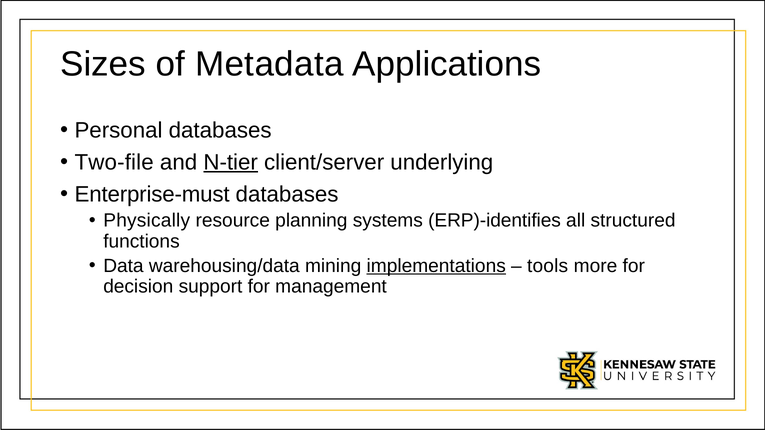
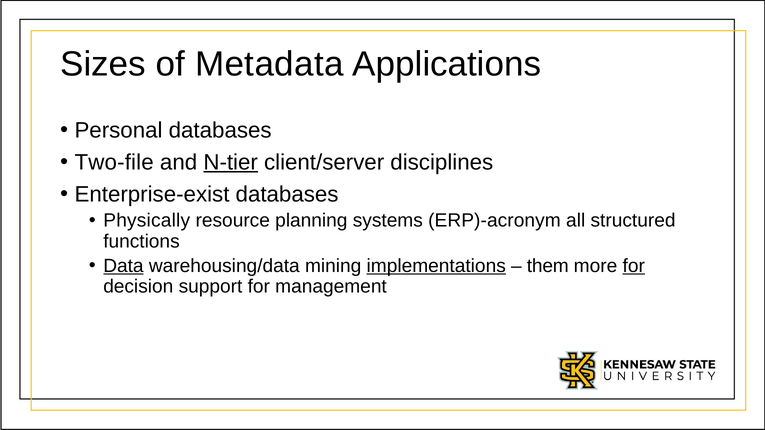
underlying: underlying -> disciplines
Enterprise-must: Enterprise-must -> Enterprise-exist
ERP)-identifies: ERP)-identifies -> ERP)-acronym
Data underline: none -> present
tools: tools -> them
for at (634, 266) underline: none -> present
